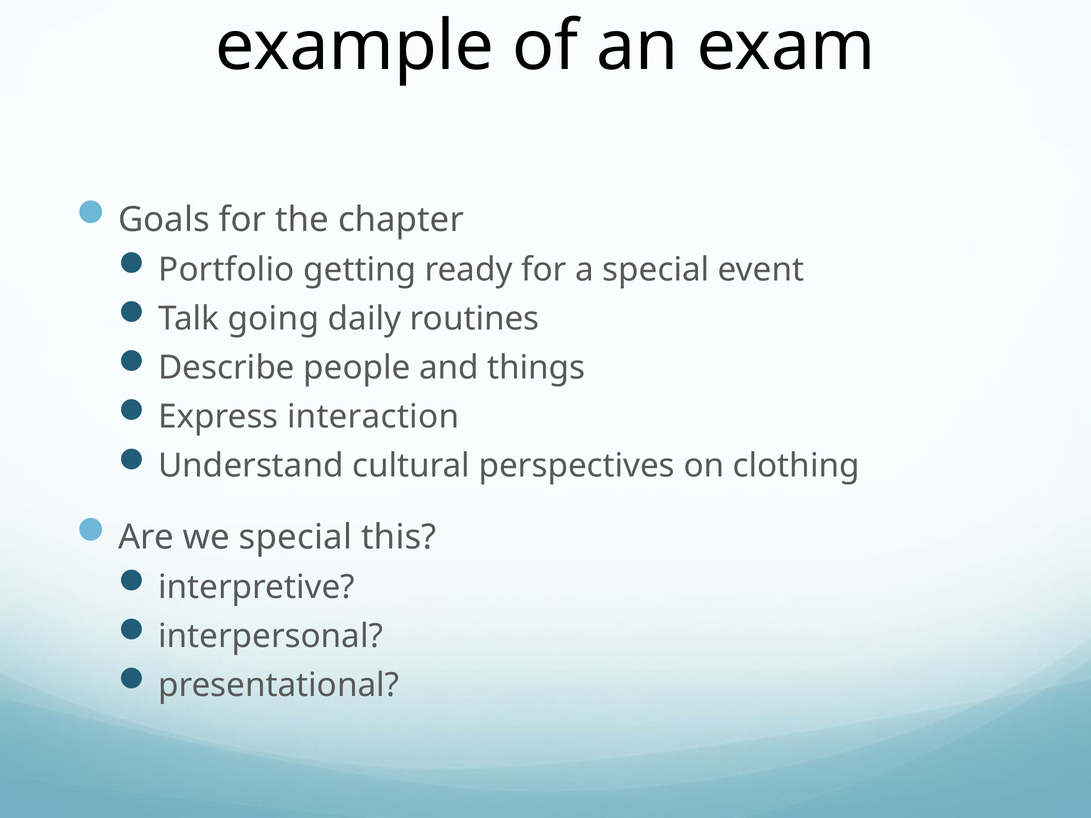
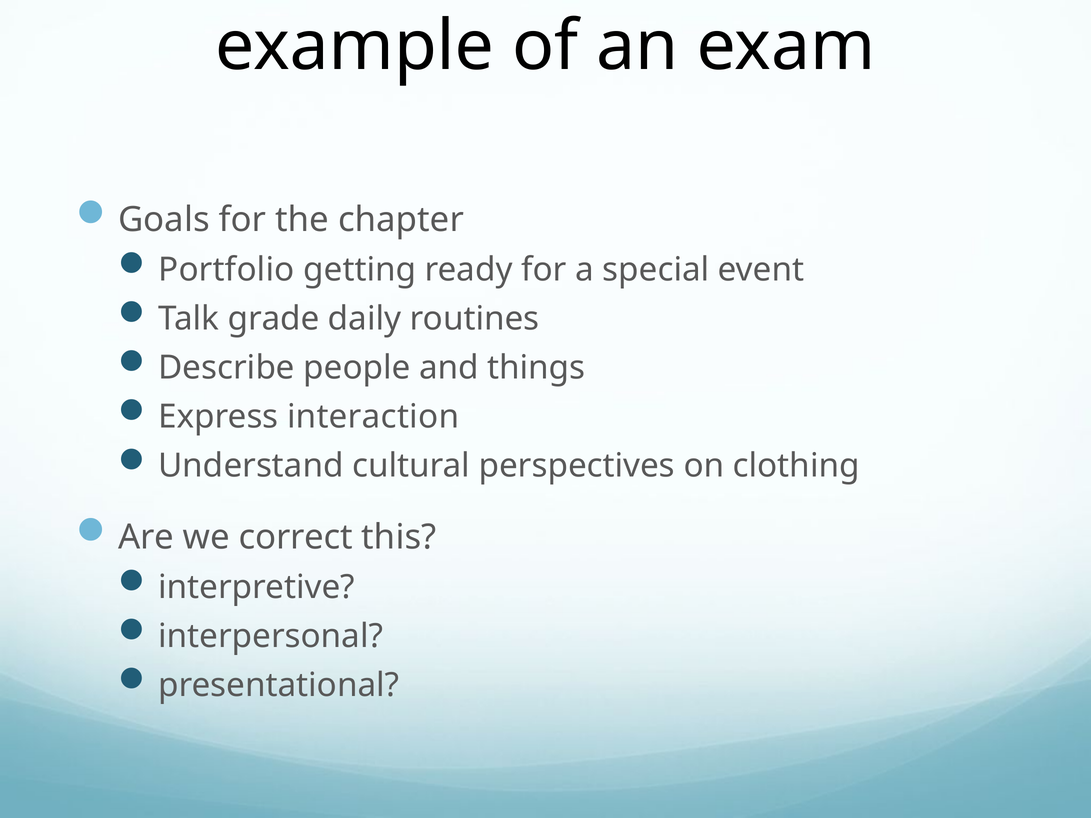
going: going -> grade
we special: special -> correct
